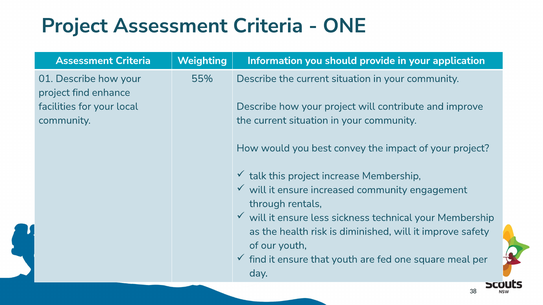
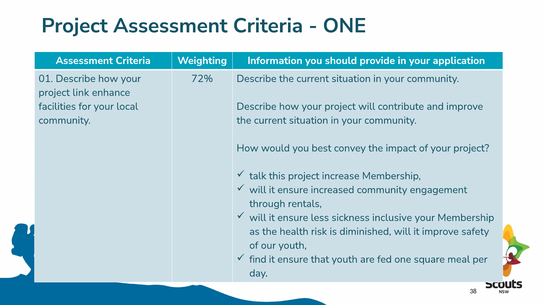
55%: 55% -> 72%
project find: find -> link
technical: technical -> inclusive
